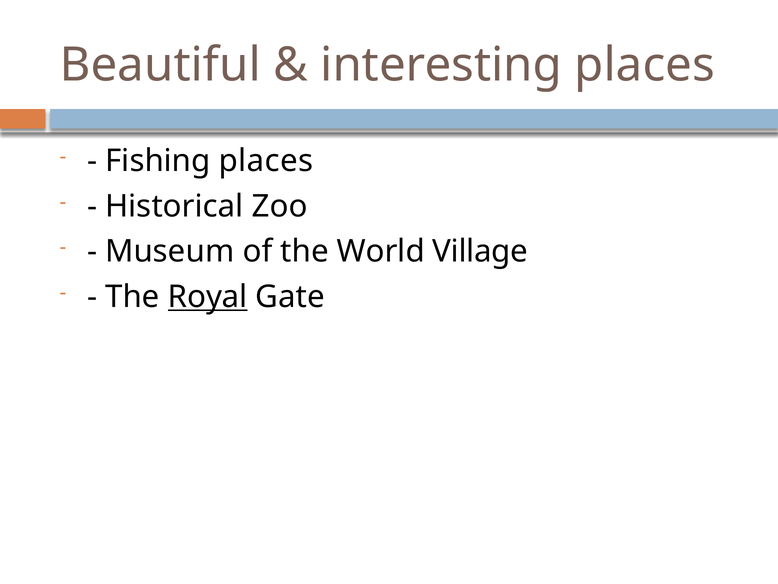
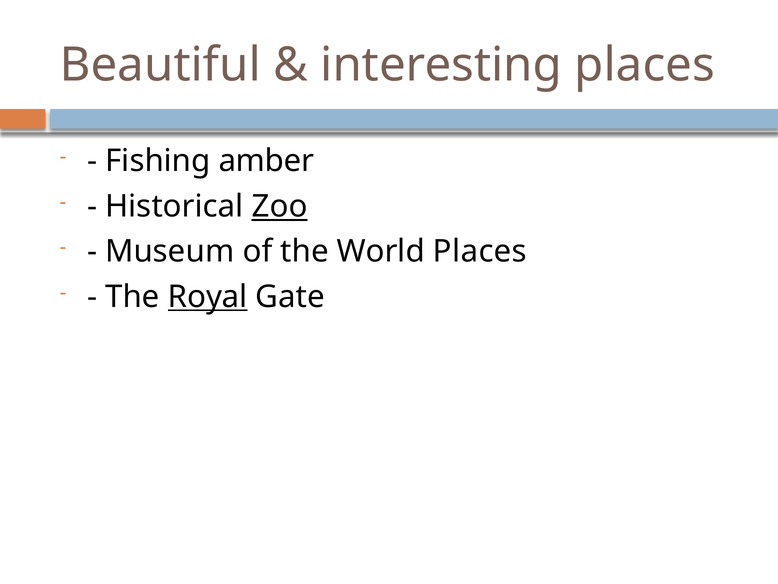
Fishing places: places -> amber
Zoo underline: none -> present
World Village: Village -> Places
